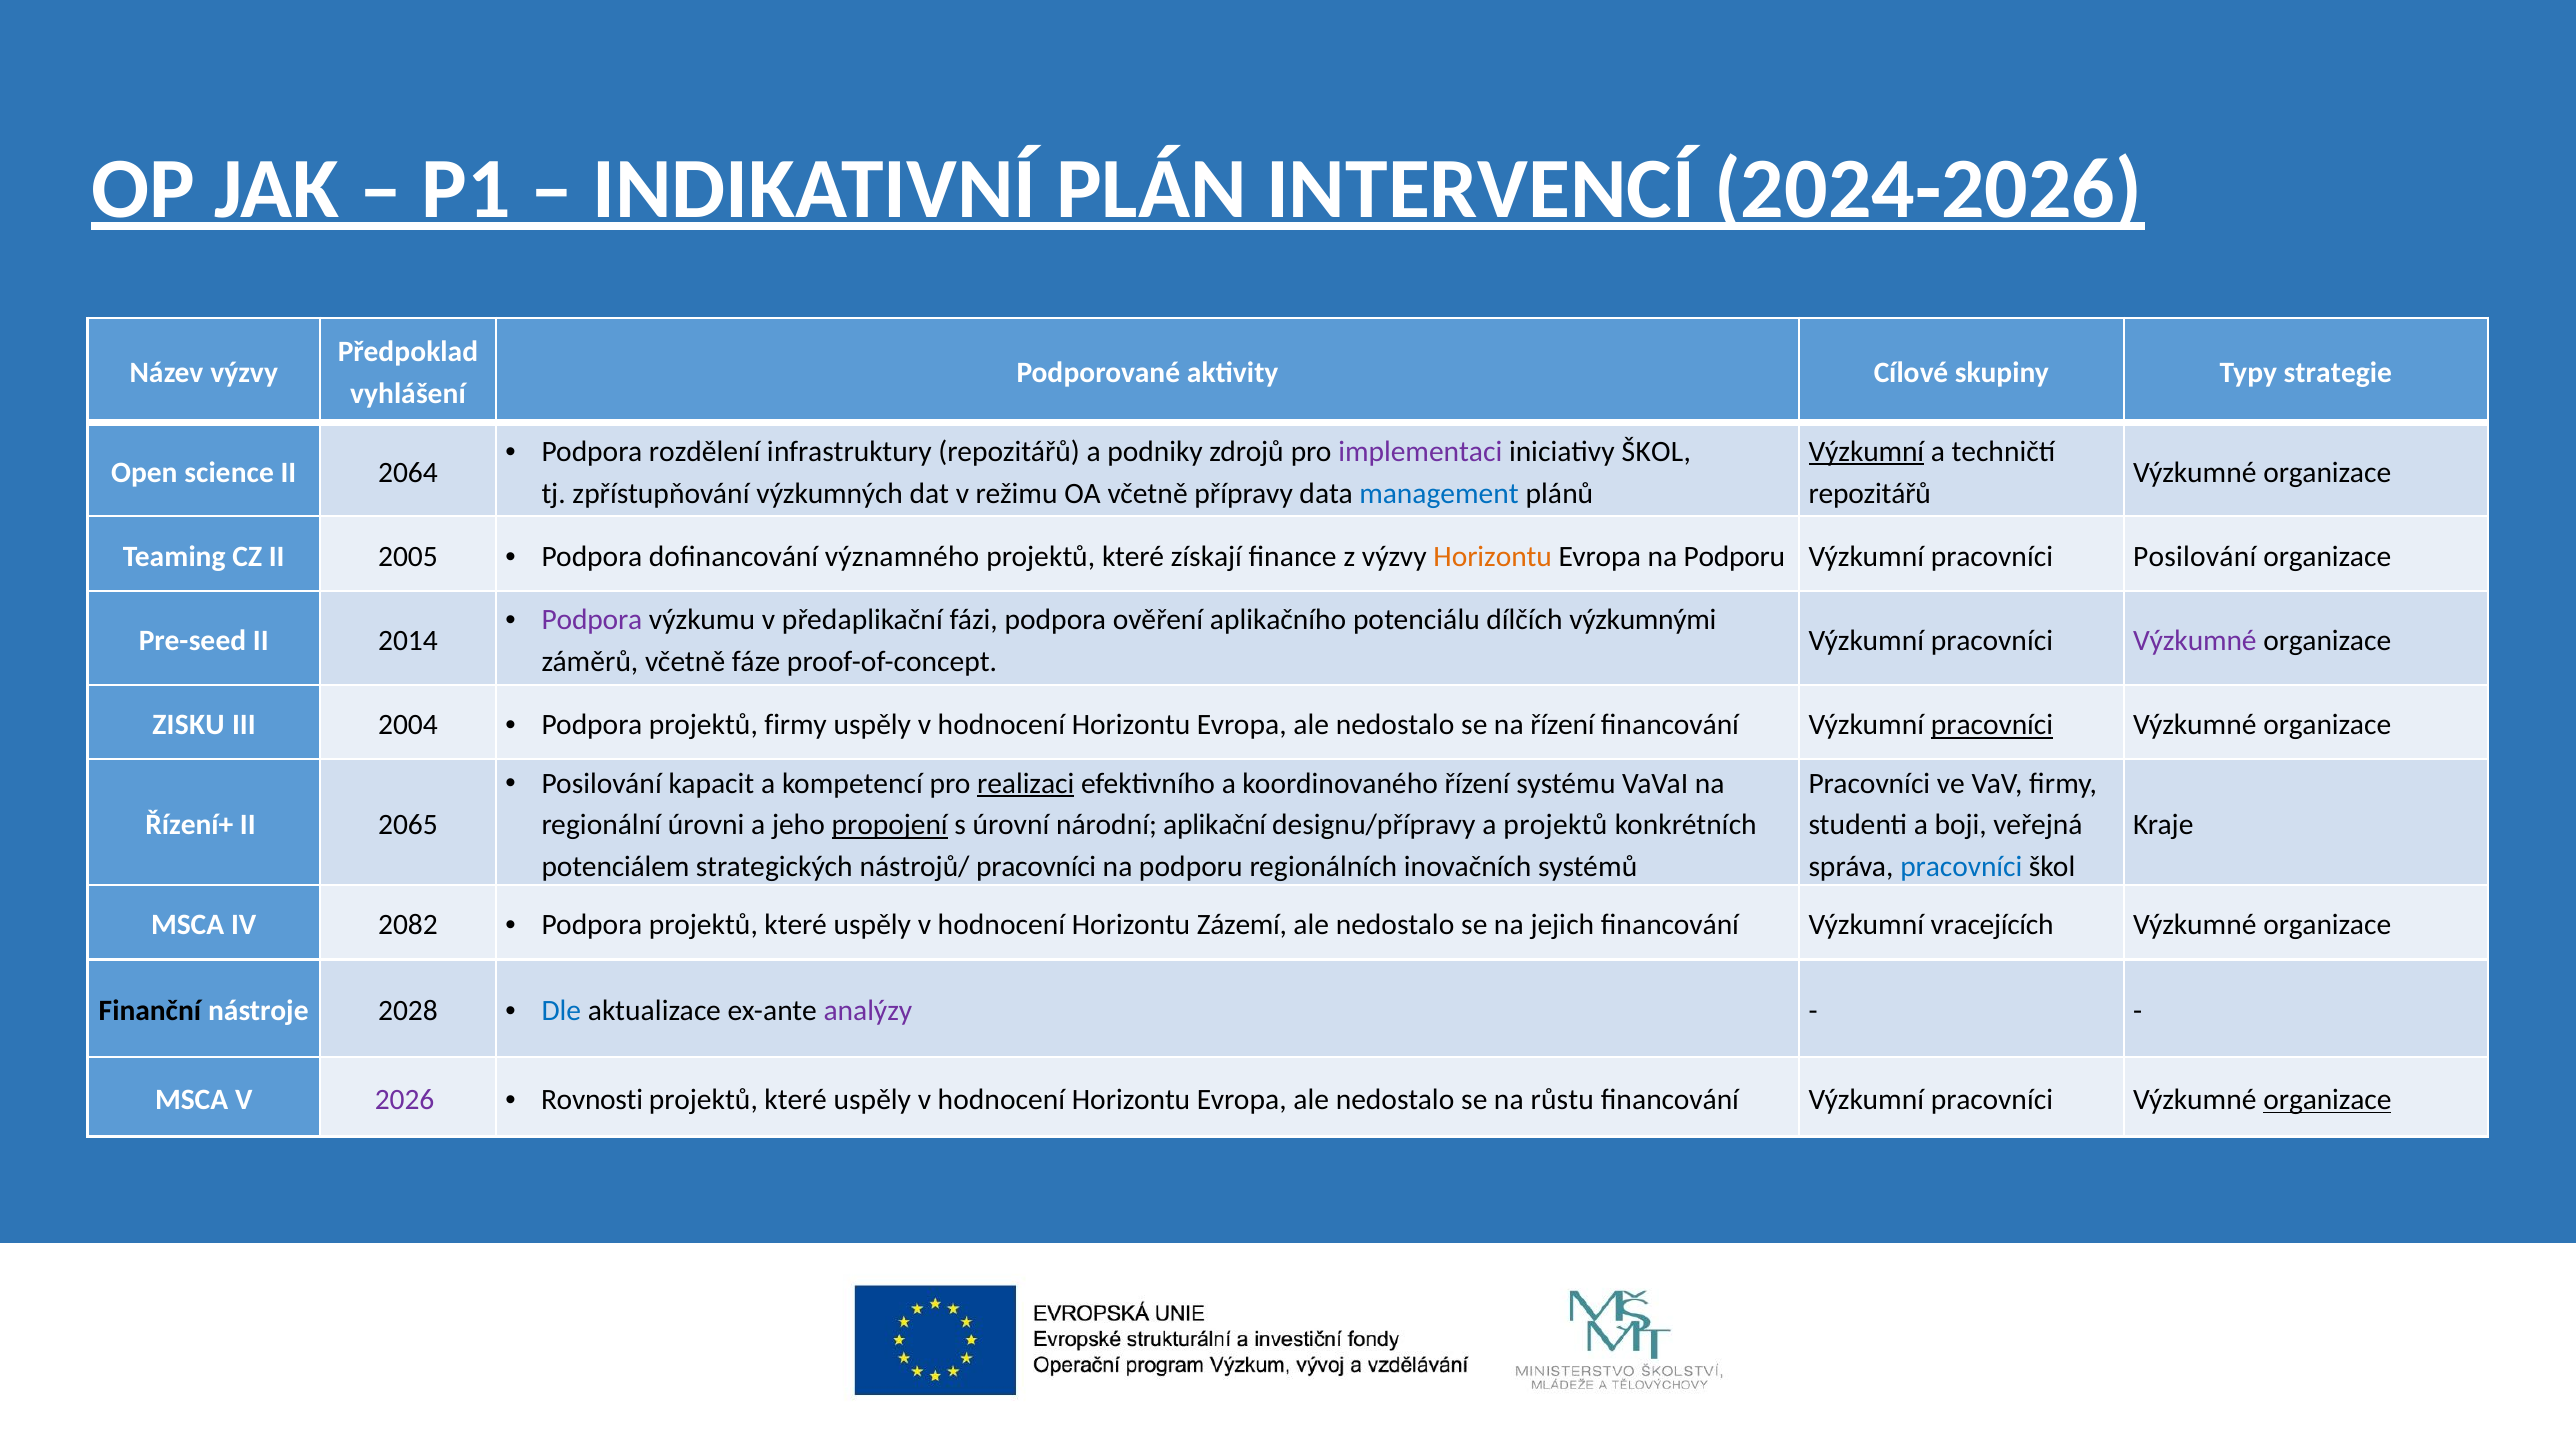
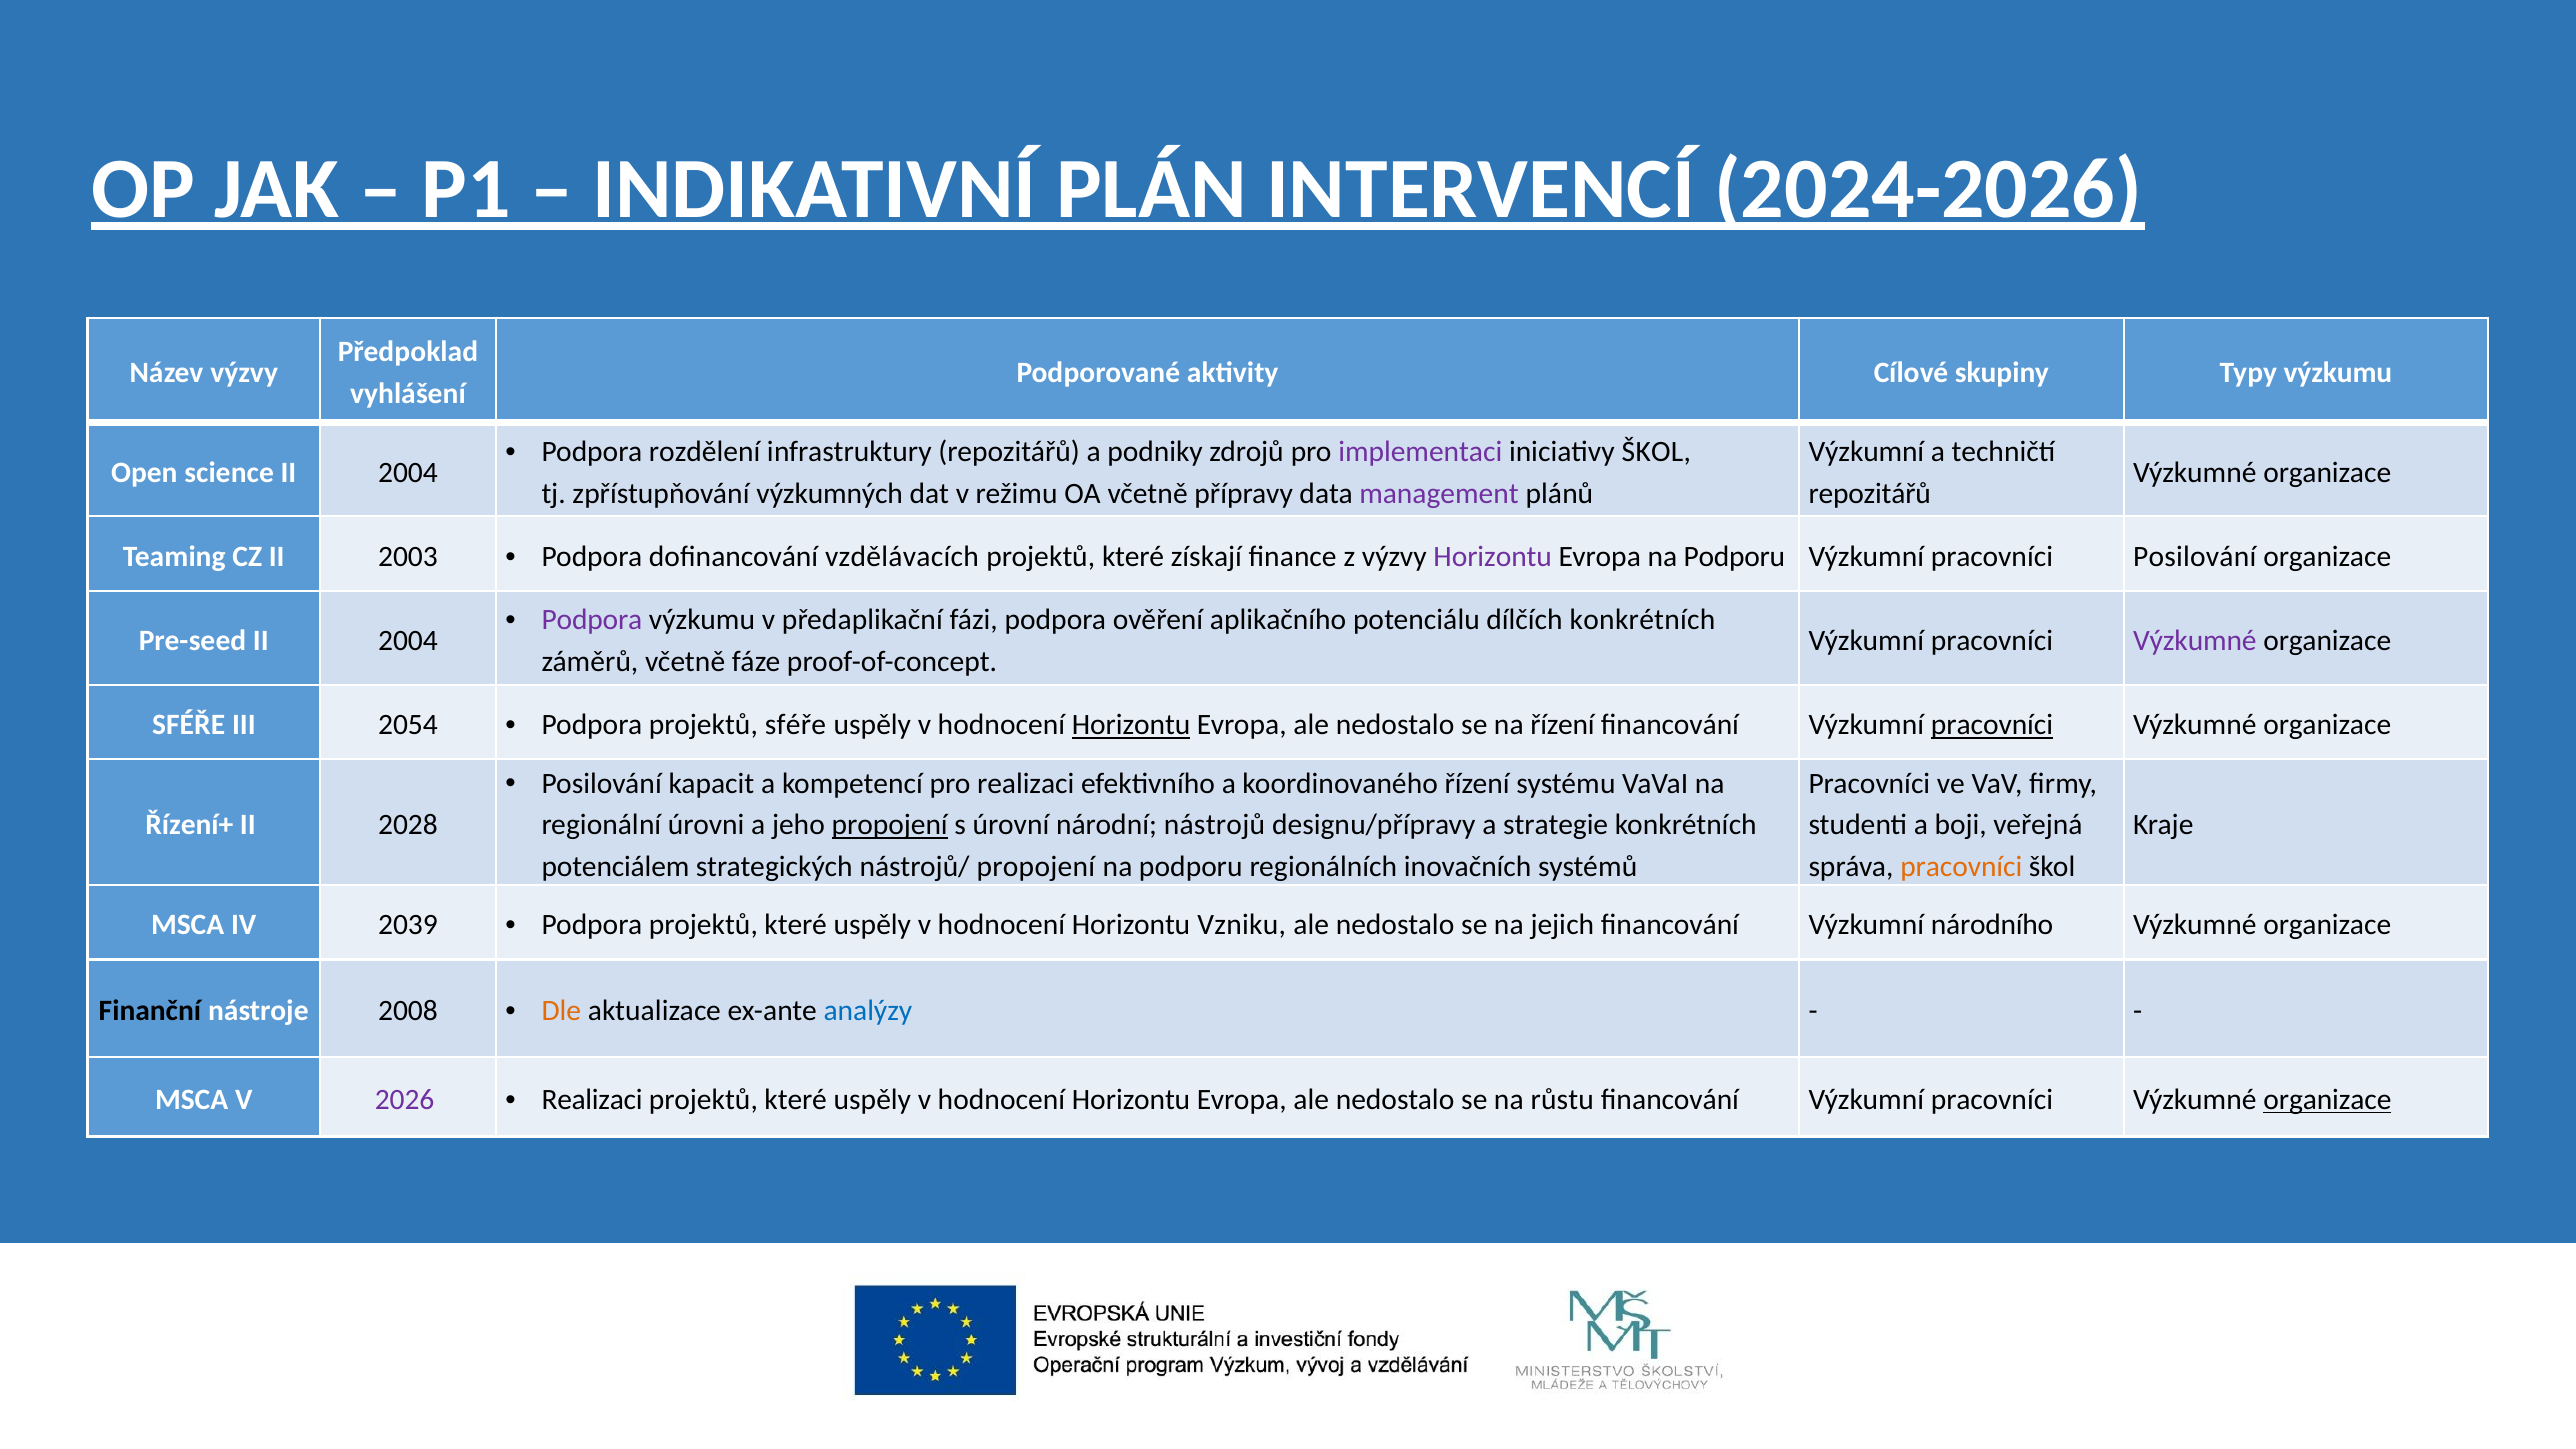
Typy strategie: strategie -> výzkumu
Výzkumní at (1866, 451) underline: present -> none
science II 2064: 2064 -> 2004
management colour: blue -> purple
2005: 2005 -> 2003
významného: významného -> vzdělávacích
Horizontu at (1493, 557) colour: orange -> purple
dílčích výzkumnými: výzkumnými -> konkrétních
Pre-seed II 2014: 2014 -> 2004
ZISKU at (188, 725): ZISKU -> SFÉŘE
2004: 2004 -> 2054
projektů firmy: firmy -> sféře
Horizontu at (1131, 725) underline: none -> present
realizaci at (1026, 783) underline: present -> none
2065: 2065 -> 2028
aplikační: aplikační -> nástrojů
a projektů: projektů -> strategie
nástrojů/ pracovníci: pracovníci -> propojení
pracovníci at (1961, 867) colour: blue -> orange
2082: 2082 -> 2039
Zázemí: Zázemí -> Vzniku
vracejících: vracejících -> národního
2028: 2028 -> 2008
Dle colour: blue -> orange
analýzy colour: purple -> blue
Rovnosti at (592, 1100): Rovnosti -> Realizaci
